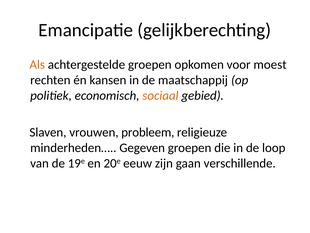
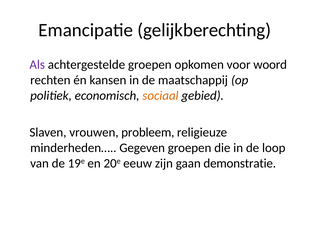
Als colour: orange -> purple
moest: moest -> woord
verschillende: verschillende -> demonstratie
